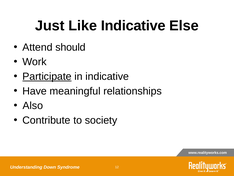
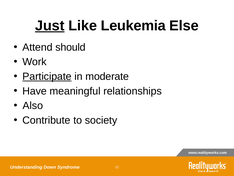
Just underline: none -> present
Like Indicative: Indicative -> Leukemia
in indicative: indicative -> moderate
